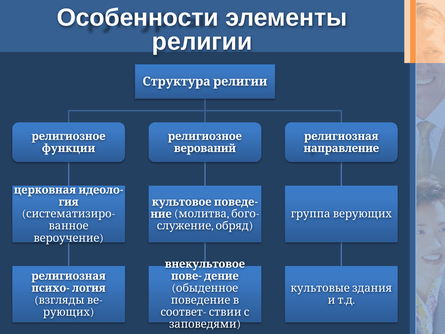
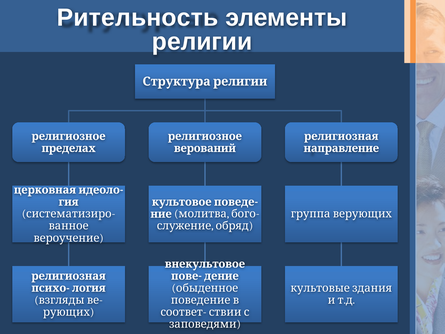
Особенности: Особенности -> Рительность
функции: функции -> пределах
